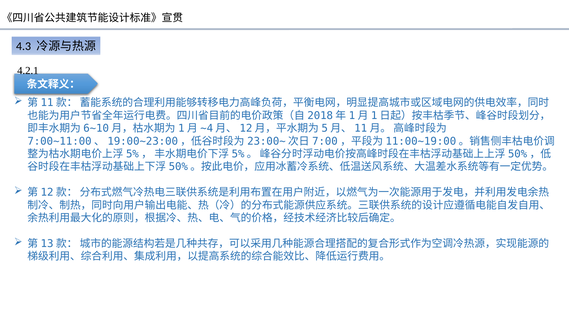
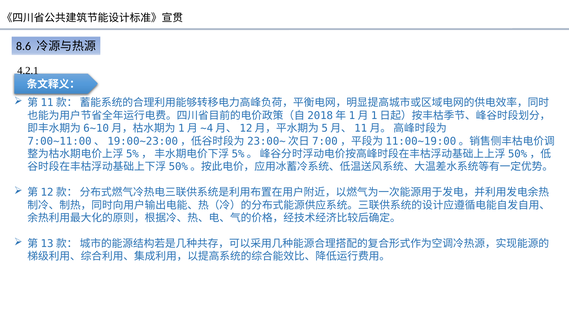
4.3: 4.3 -> 8.6
